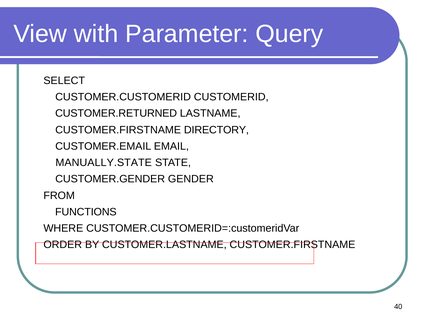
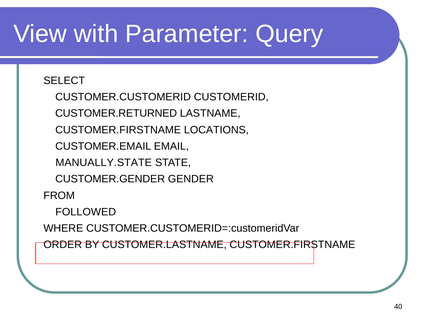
DIRECTORY: DIRECTORY -> LOCATIONS
FUNCTIONS: FUNCTIONS -> FOLLOWED
